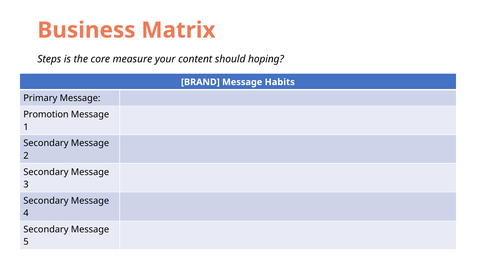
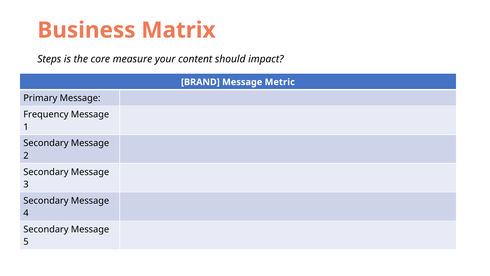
hoping: hoping -> impact
Habits: Habits -> Metric
Promotion: Promotion -> Frequency
